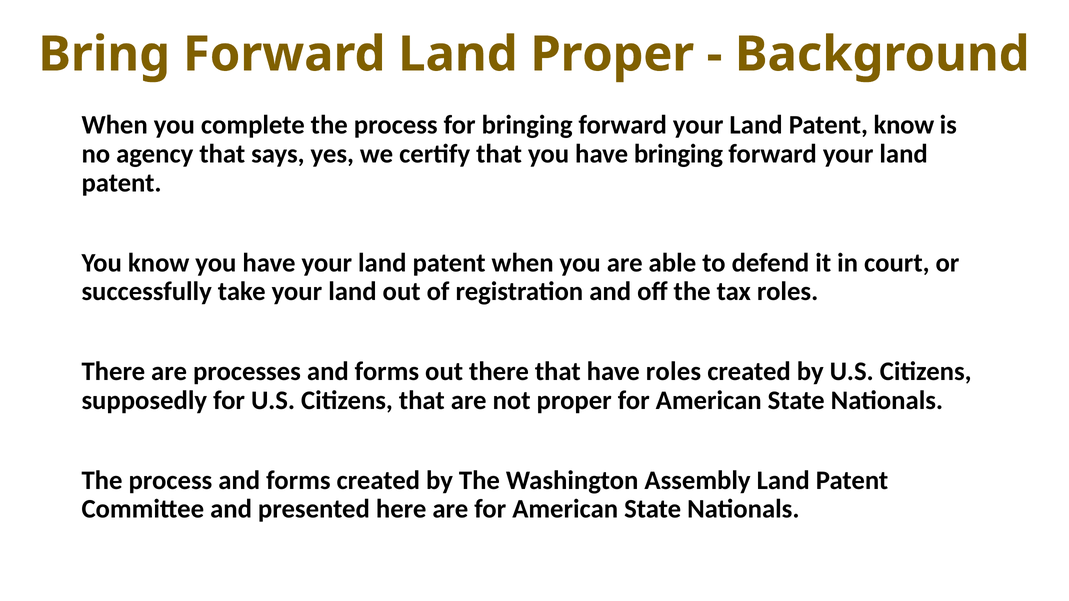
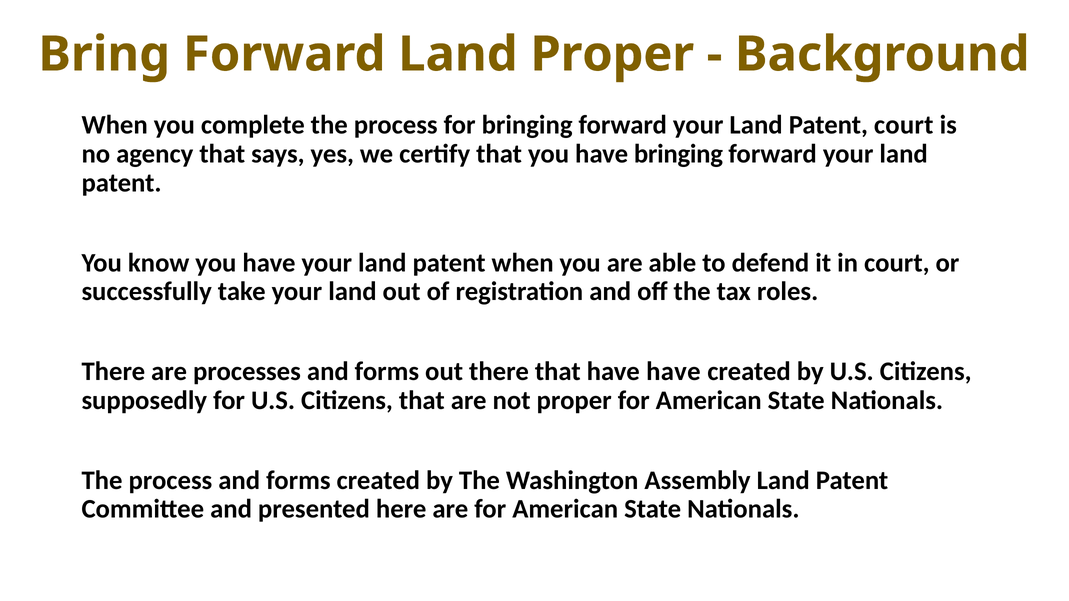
Patent know: know -> court
have roles: roles -> have
